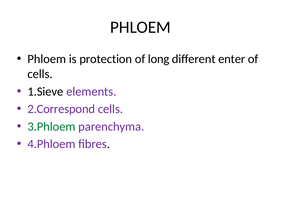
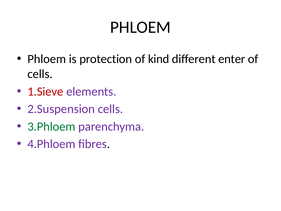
long: long -> kind
1.Sieve colour: black -> red
2.Correspond: 2.Correspond -> 2.Suspension
